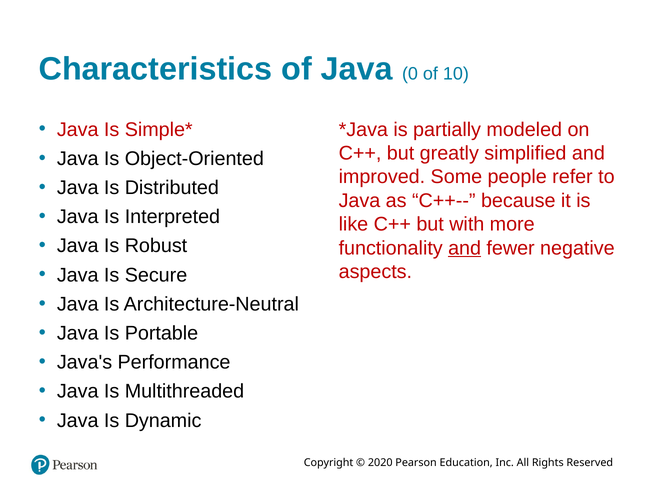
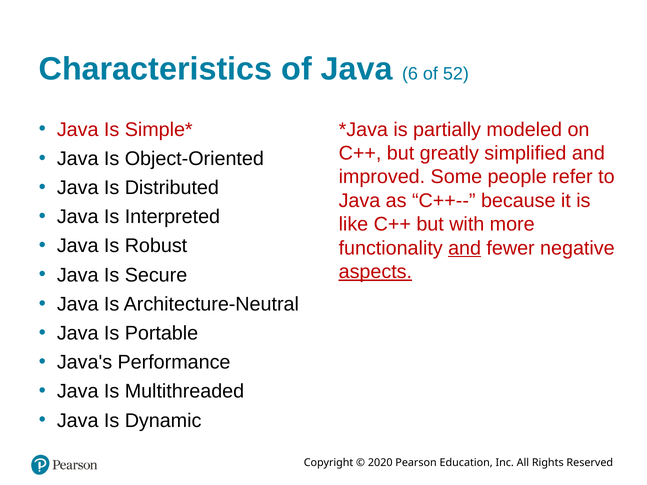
0: 0 -> 6
10: 10 -> 52
aspects underline: none -> present
